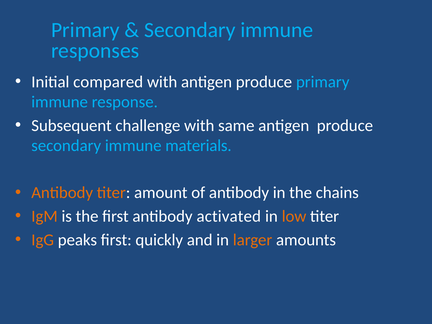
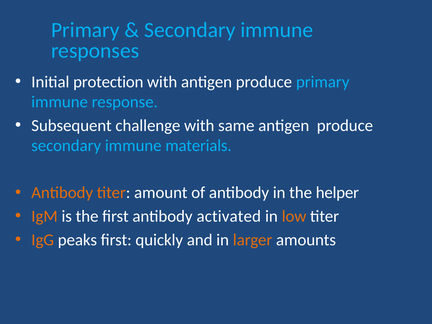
compared: compared -> protection
chains: chains -> helper
